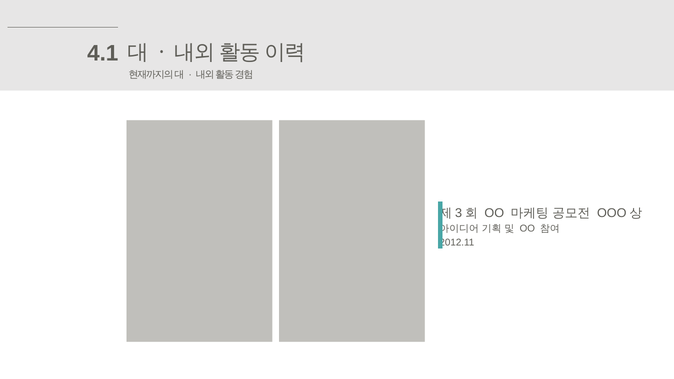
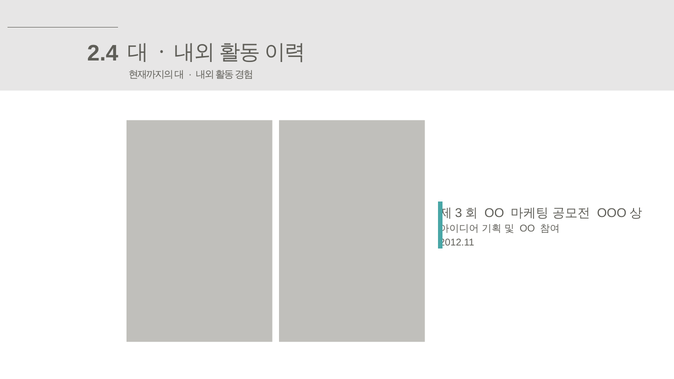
4.1: 4.1 -> 2.4
